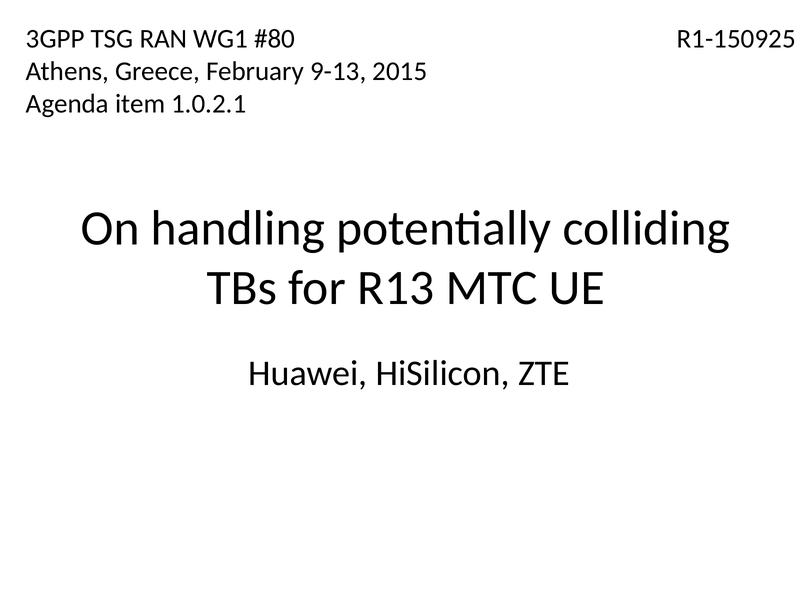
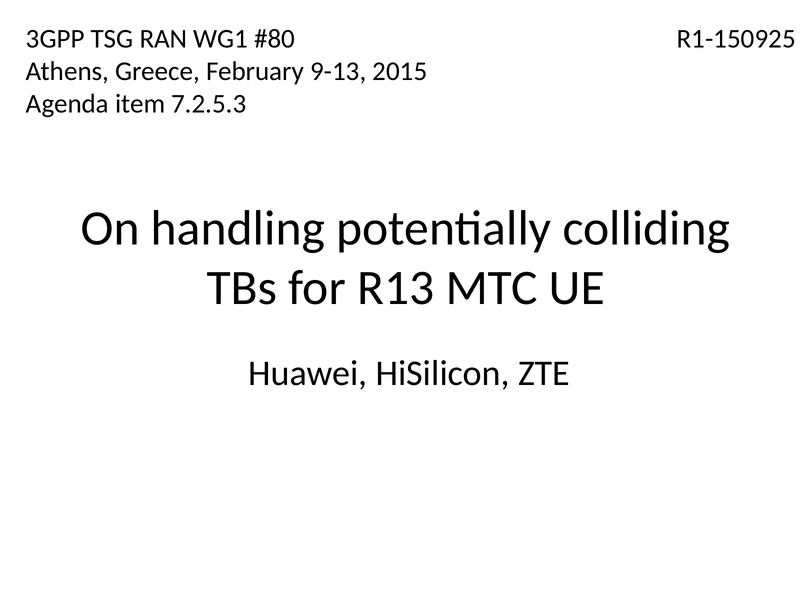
1.0.2.1: 1.0.2.1 -> 7.2.5.3
